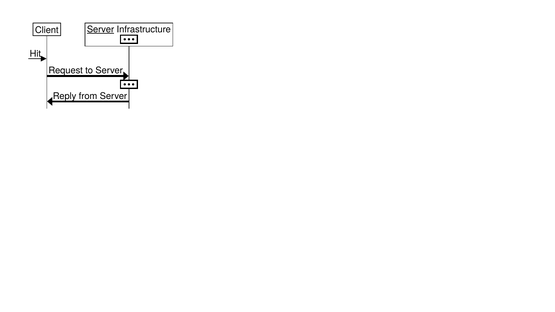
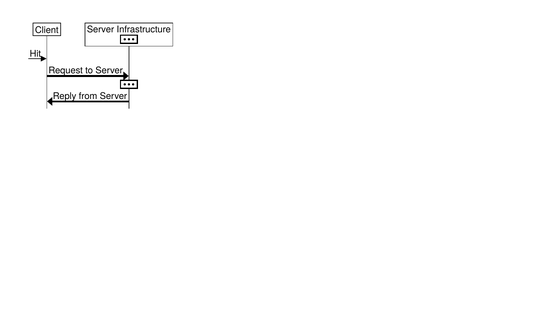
Server at (101, 29) underline: present -> none
